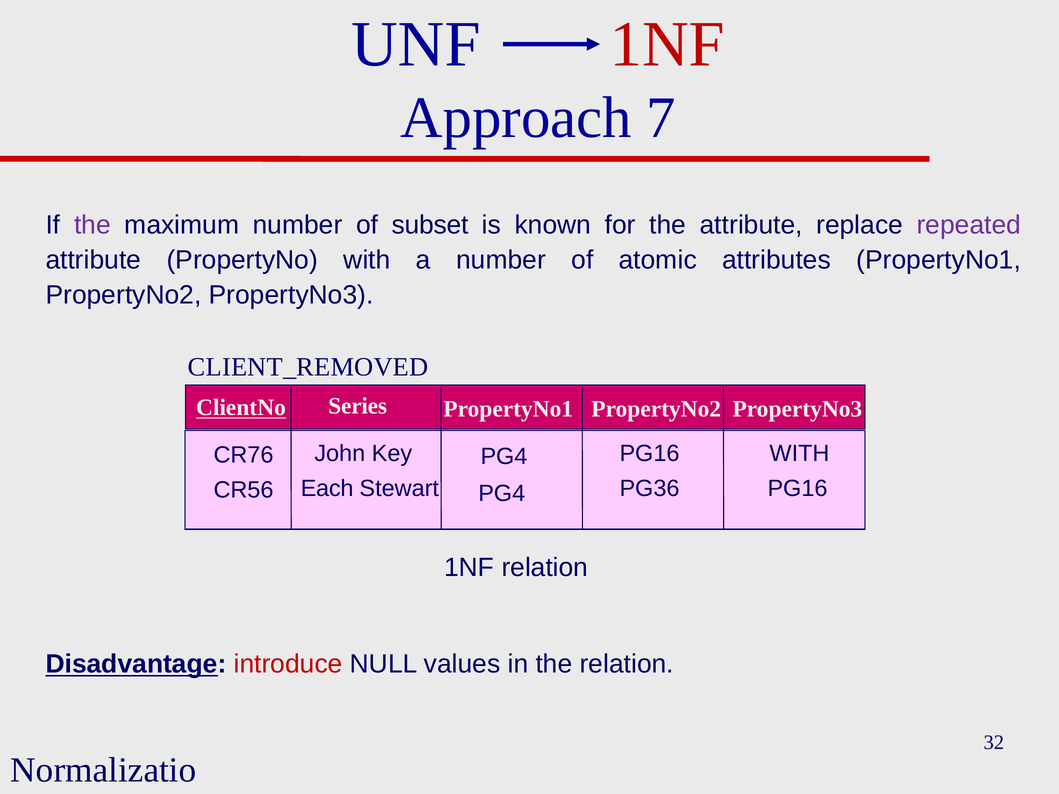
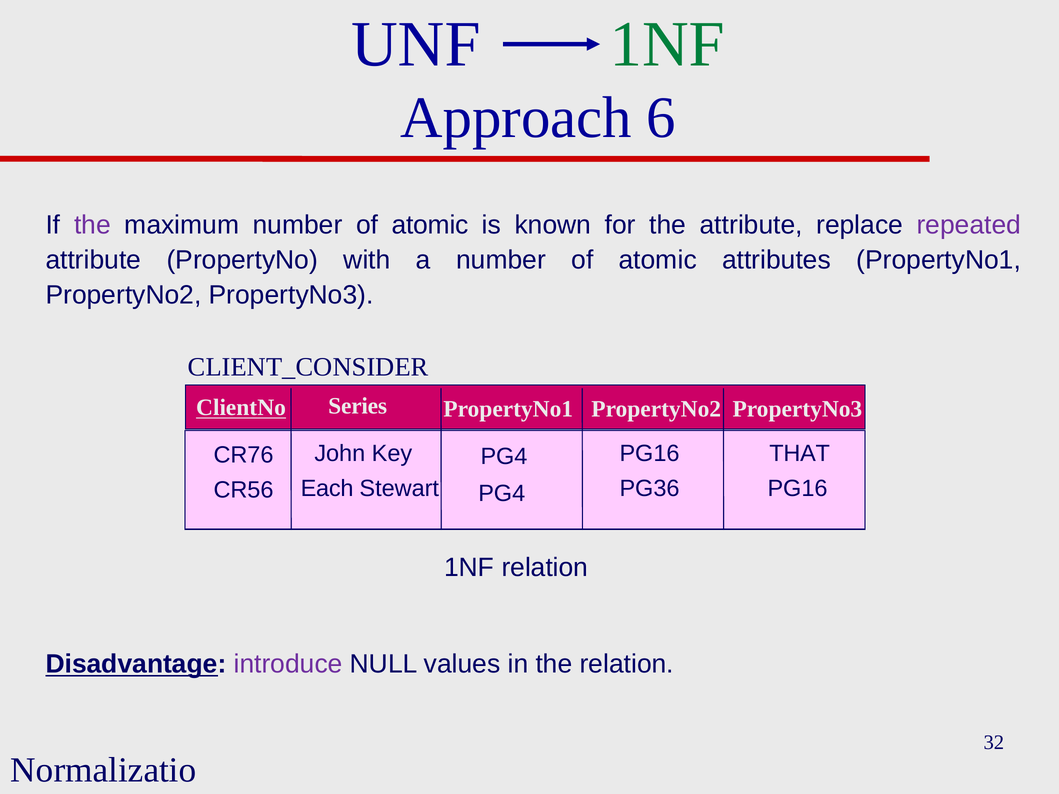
1NF at (667, 44) colour: red -> green
7: 7 -> 6
maximum number of subset: subset -> atomic
CLIENT_REMOVED: CLIENT_REMOVED -> CLIENT_CONSIDER
WITH at (799, 453): WITH -> THAT
introduce colour: red -> purple
